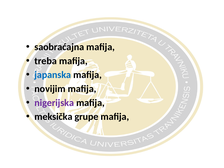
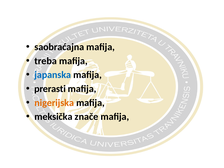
novijim: novijim -> prerasti
nigerijska colour: purple -> orange
grupe: grupe -> znače
